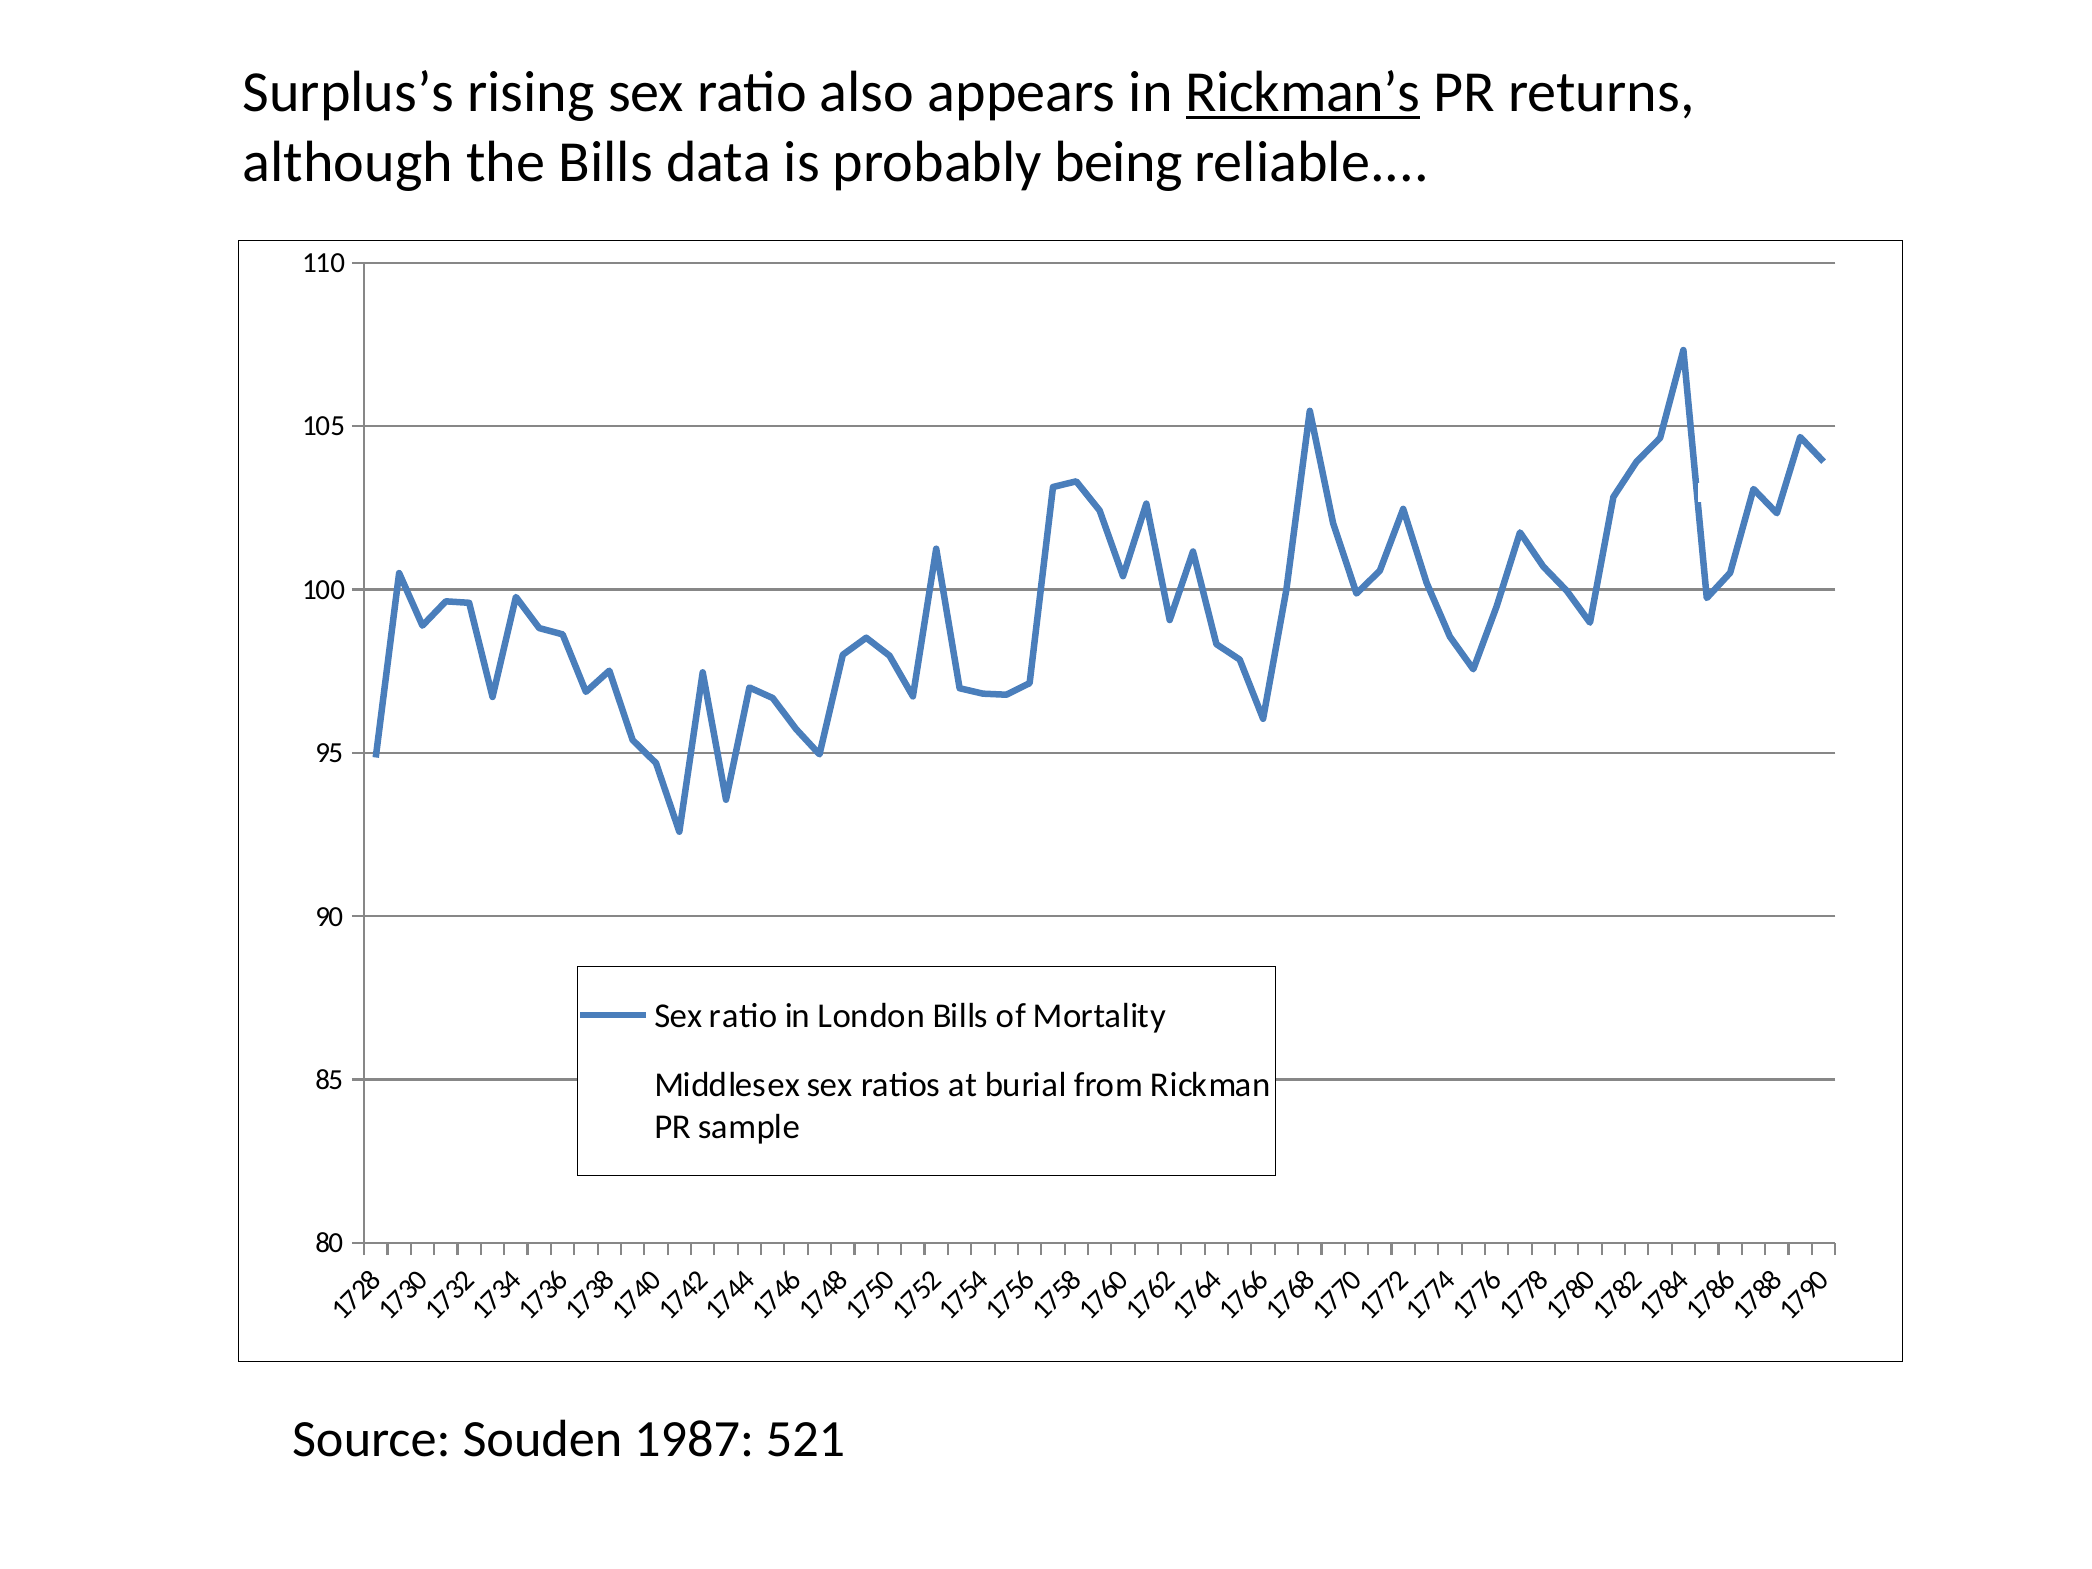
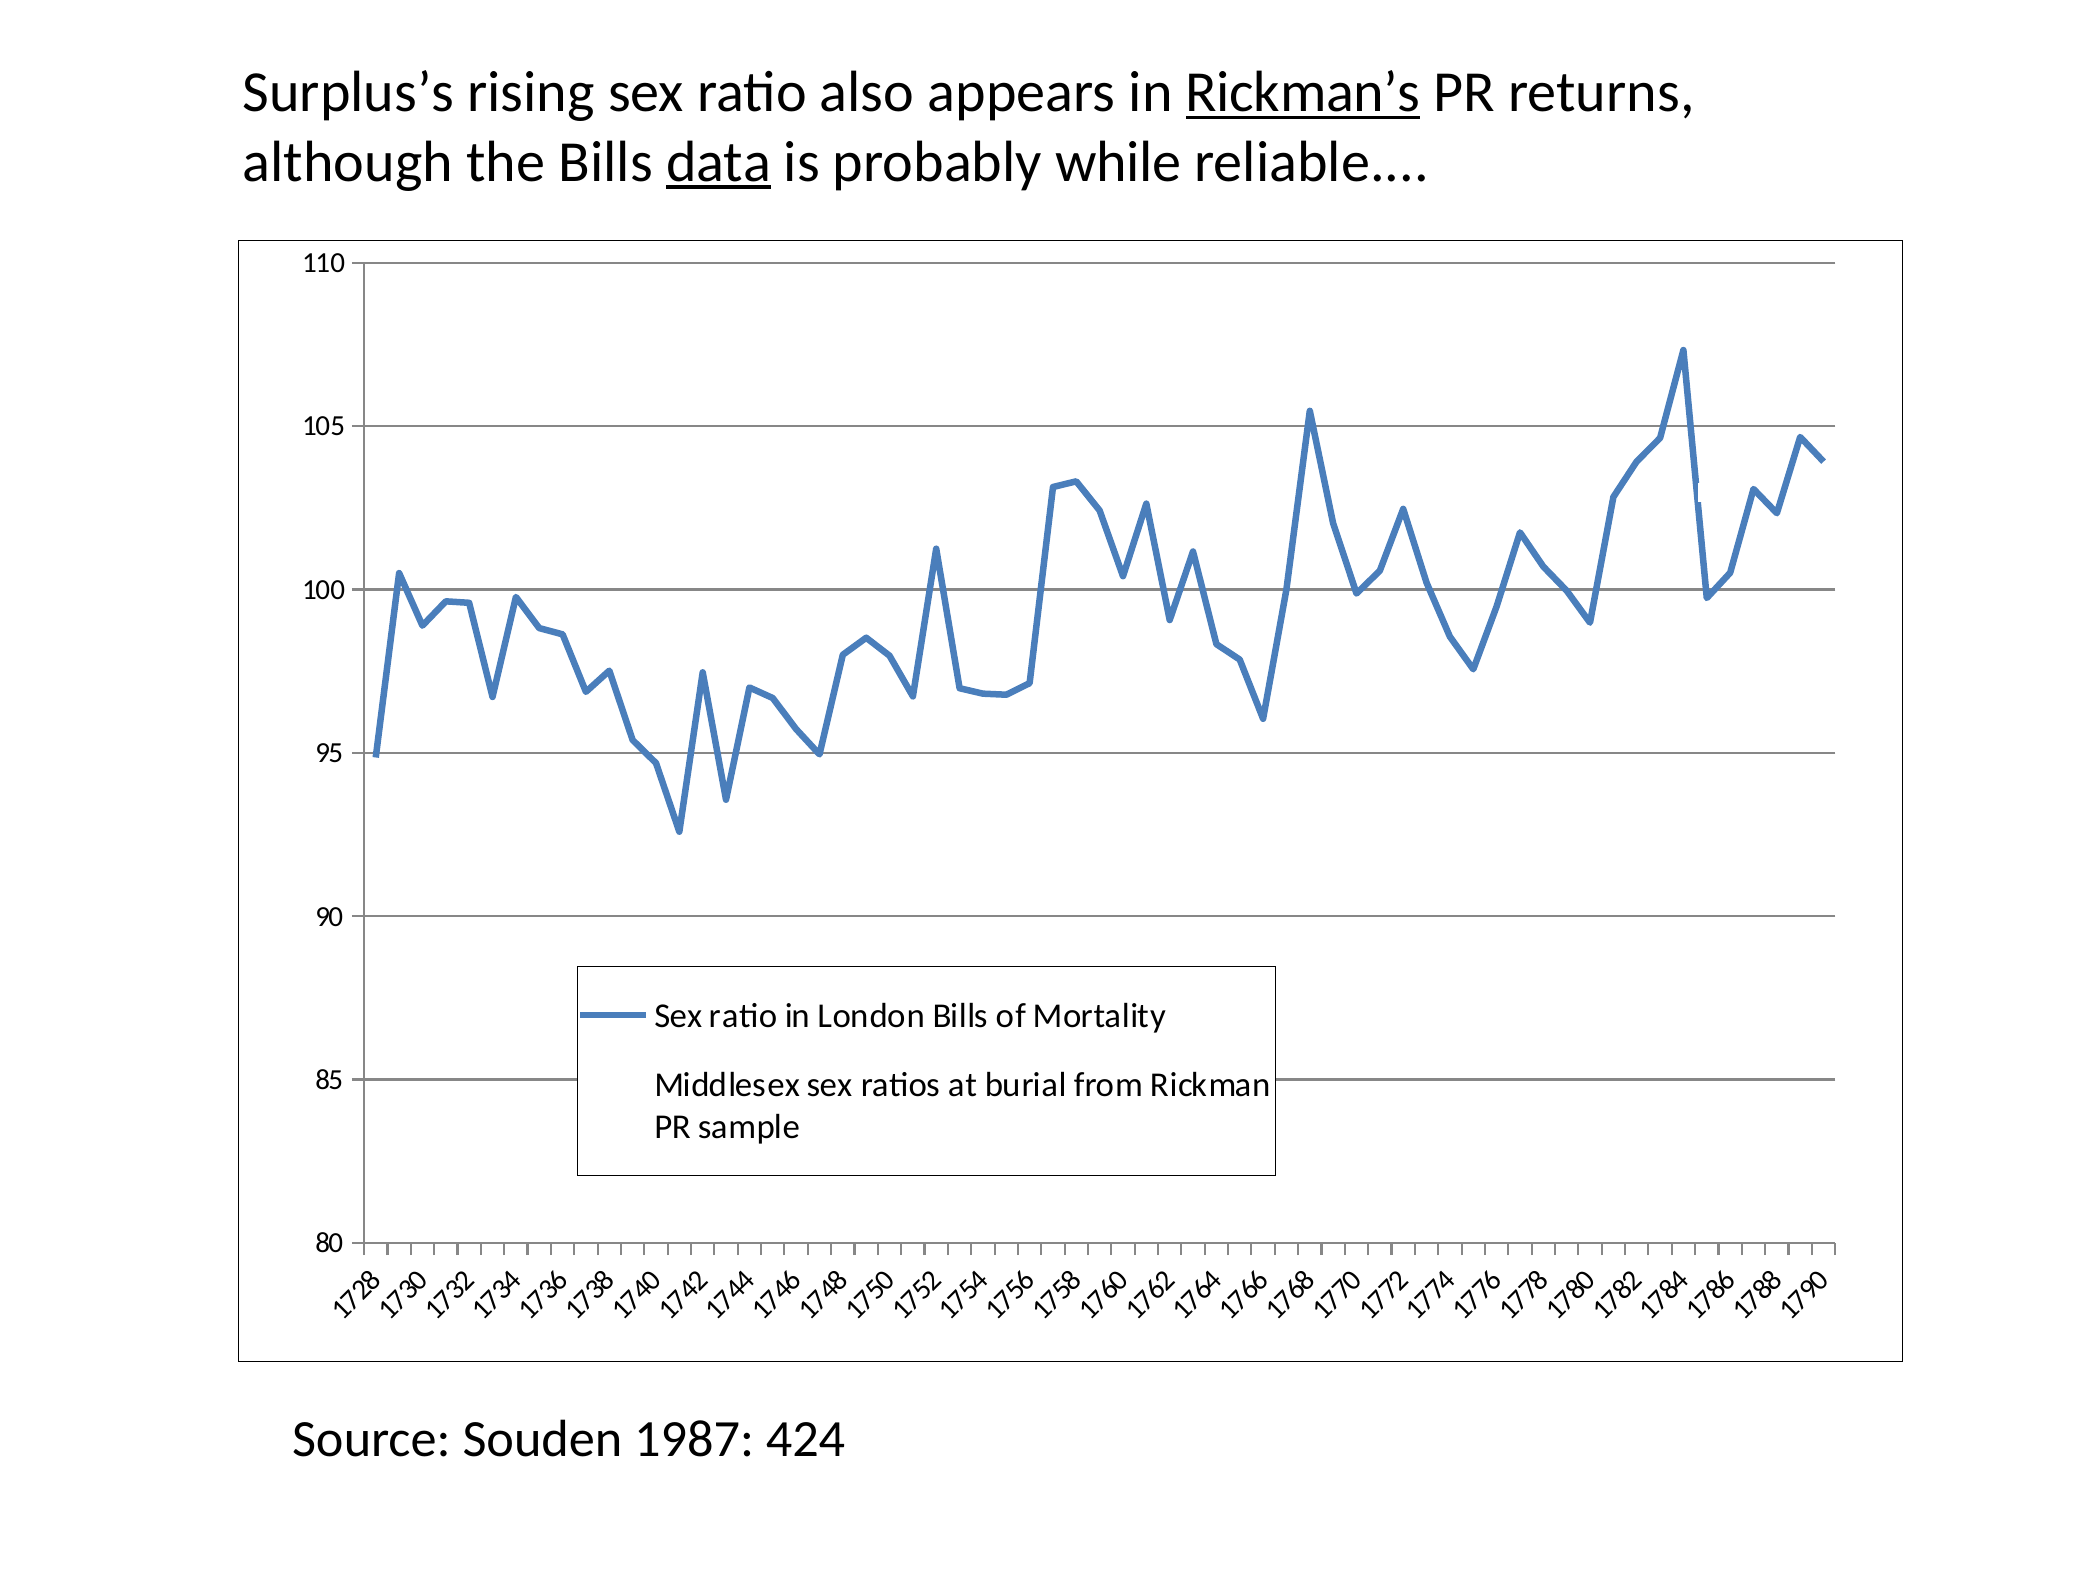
data underline: none -> present
being: being -> while
521: 521 -> 424
